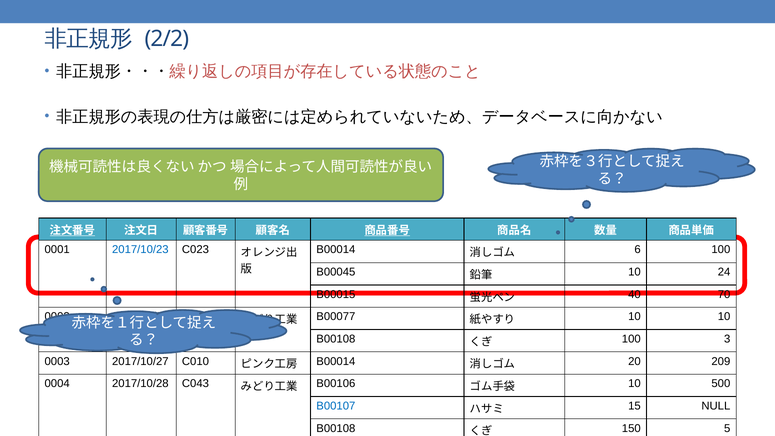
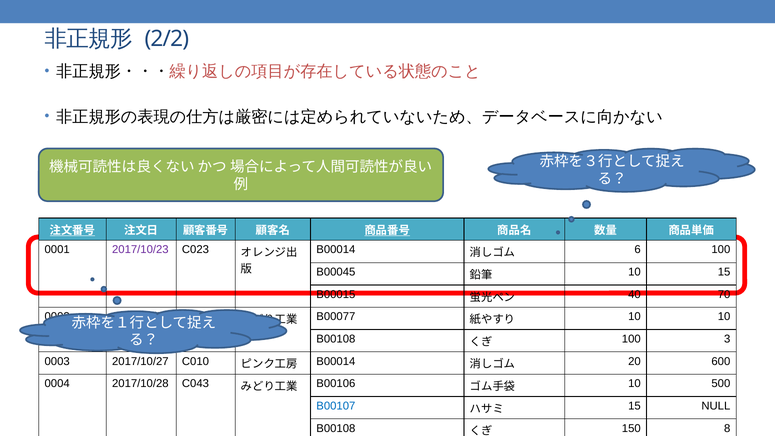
2017/10/23 colour: blue -> purple
10 24: 24 -> 15
209: 209 -> 600
5: 5 -> 8
